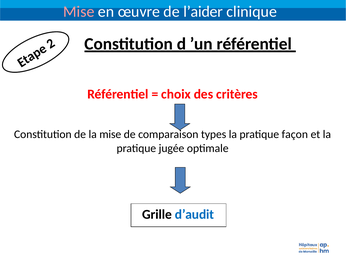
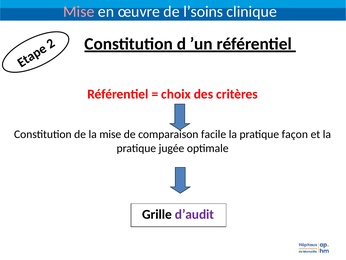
l’aider: l’aider -> l’soins
types: types -> facile
d’audit colour: blue -> purple
